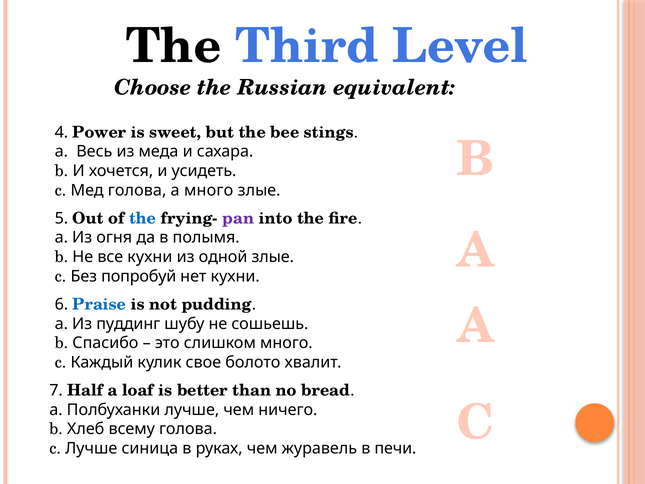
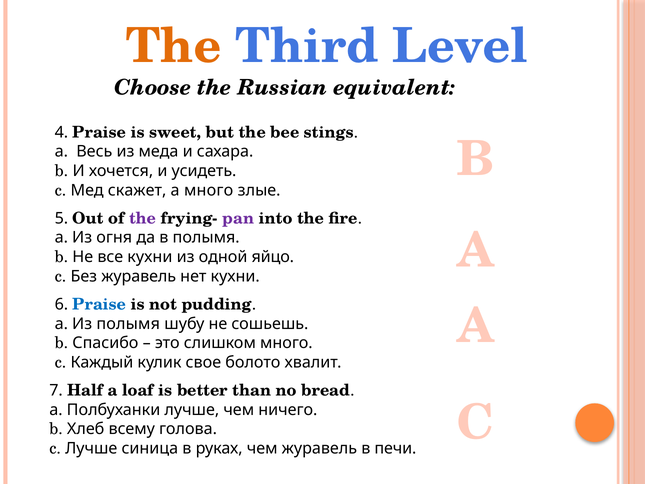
The at (173, 46) colour: black -> orange
4 Power: Power -> Praise
Мед голова: голова -> скажет
the at (143, 218) colour: blue -> purple
одной злые: злые -> яйцо
Без попробуй: попробуй -> журавель
Из пуддинг: пуддинг -> полымя
